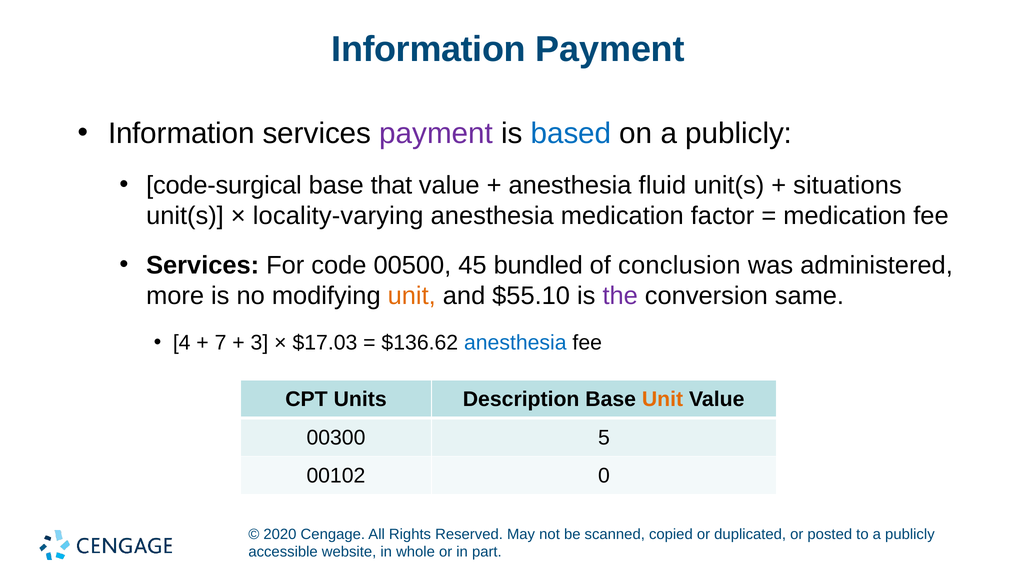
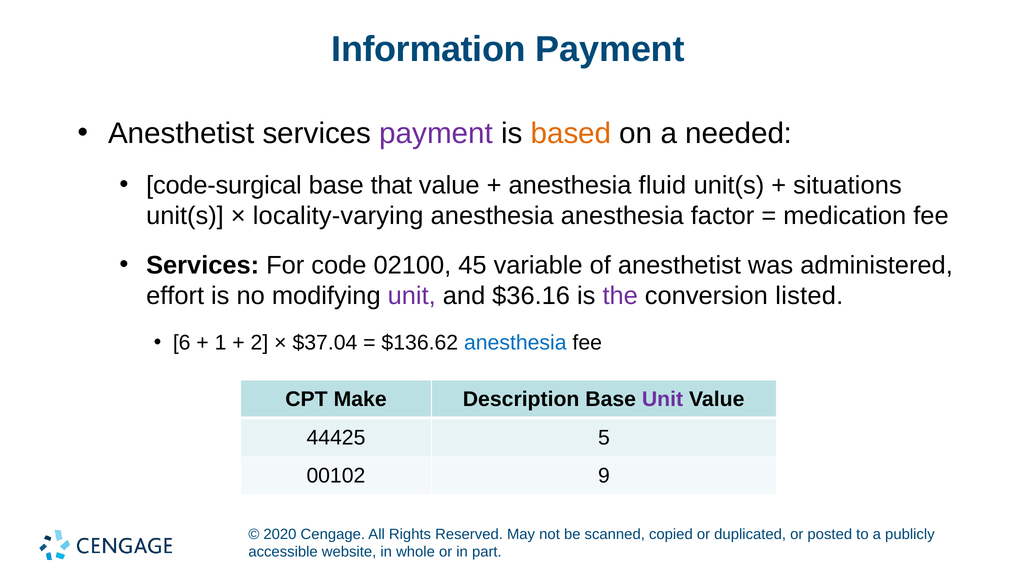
Information at (181, 134): Information -> Anesthetist
based colour: blue -> orange
on a publicly: publicly -> needed
anesthesia medication: medication -> anesthesia
00500: 00500 -> 02100
bundled: bundled -> variable
of conclusion: conclusion -> anesthetist
more: more -> effort
unit at (412, 296) colour: orange -> purple
$55.10: $55.10 -> $36.16
same: same -> listed
4: 4 -> 6
7: 7 -> 1
3: 3 -> 2
$17.03: $17.03 -> $37.04
Units: Units -> Make
Unit at (662, 399) colour: orange -> purple
00300: 00300 -> 44425
0: 0 -> 9
